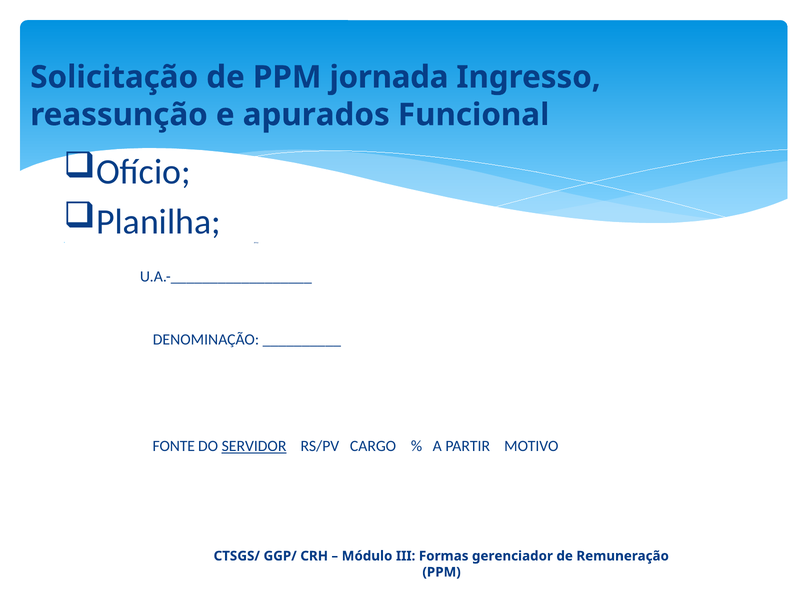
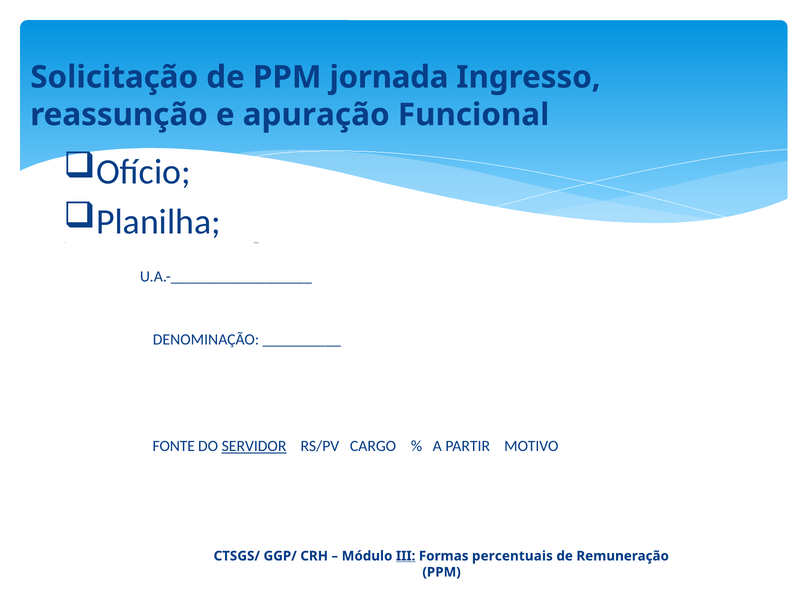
apurados: apurados -> apuração
III underline: none -> present
gerenciador: gerenciador -> percentuais
